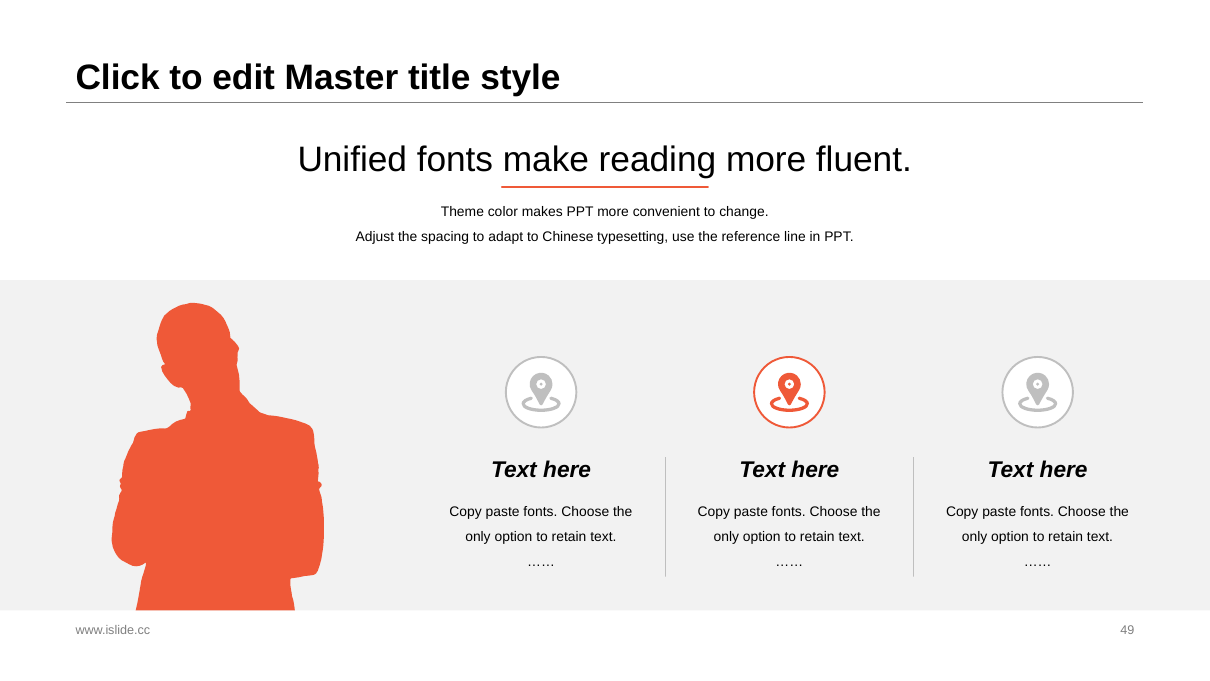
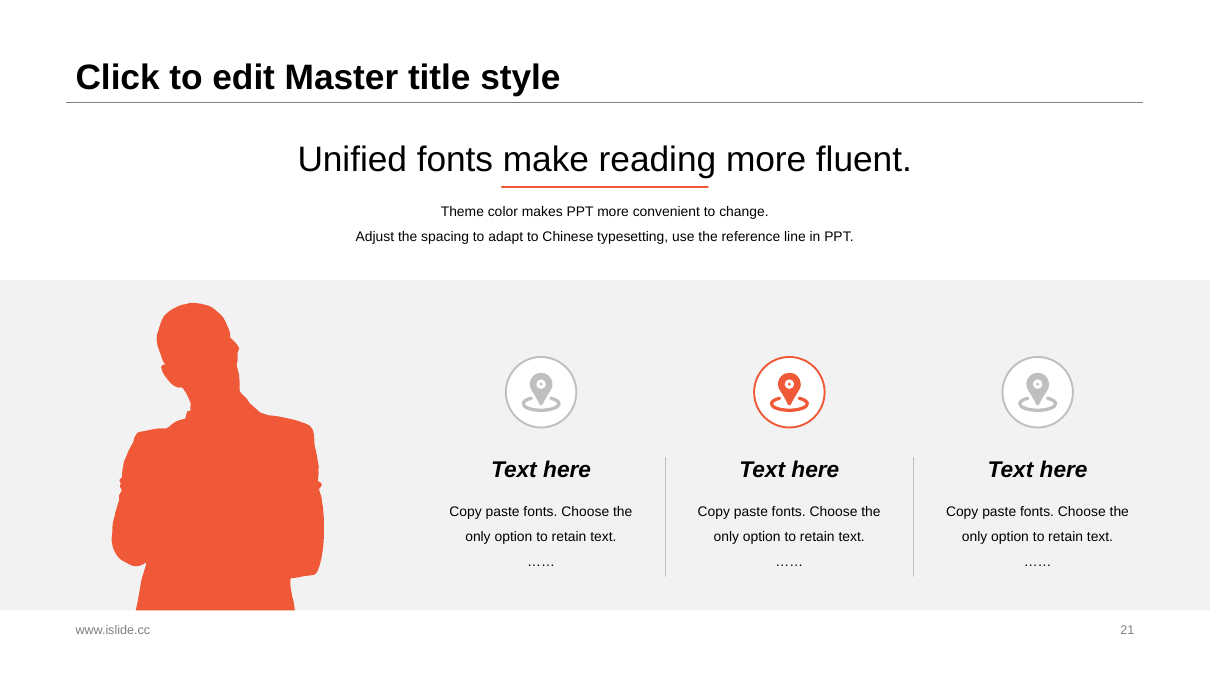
49: 49 -> 21
